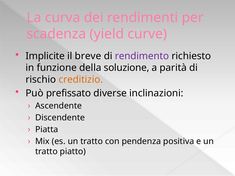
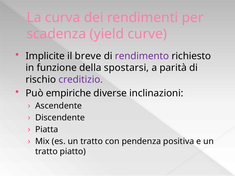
soluzione: soluzione -> spostarsi
creditizio colour: orange -> purple
prefissato: prefissato -> empiriche
